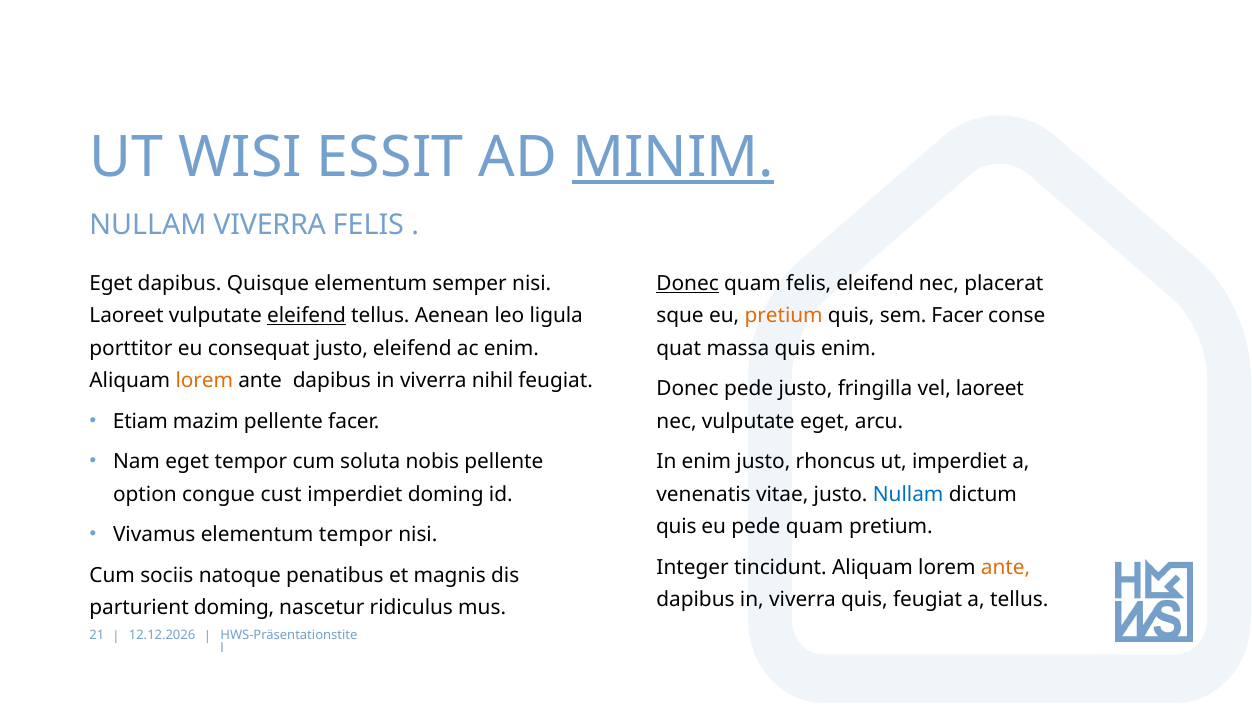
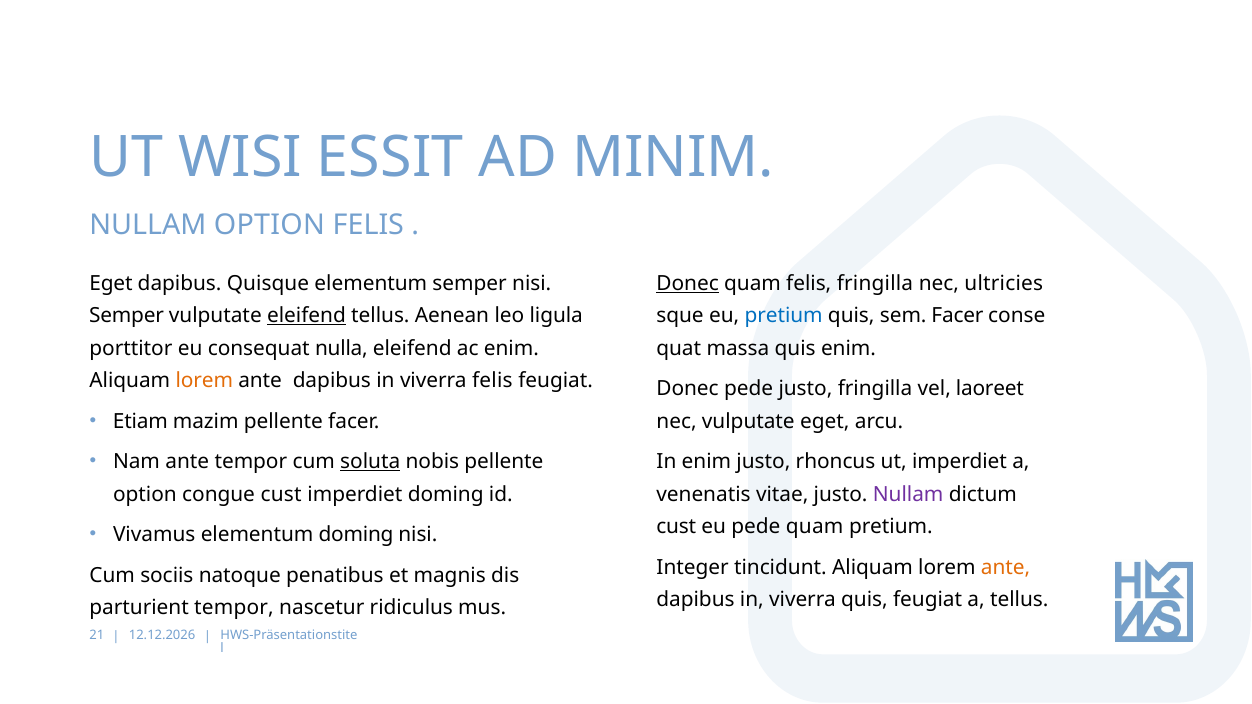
MINIM underline: present -> none
NULLAM VIVERRA: VIVERRA -> OPTION
felis eleifend: eleifend -> fringilla
placerat: placerat -> ultricies
Laoreet at (127, 316): Laoreet -> Semper
pretium at (784, 316) colour: orange -> blue
consequat justo: justo -> nulla
viverra nihil: nihil -> felis
Nam eget: eget -> ante
soluta underline: none -> present
Nullam at (908, 495) colour: blue -> purple
quis at (676, 527): quis -> cust
elementum tempor: tempor -> doming
parturient doming: doming -> tempor
